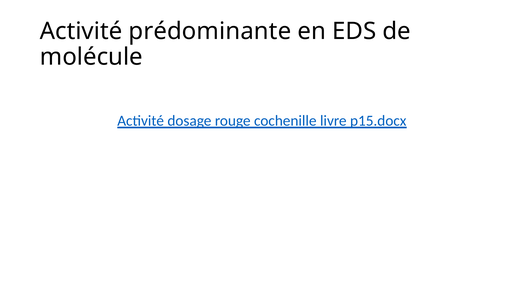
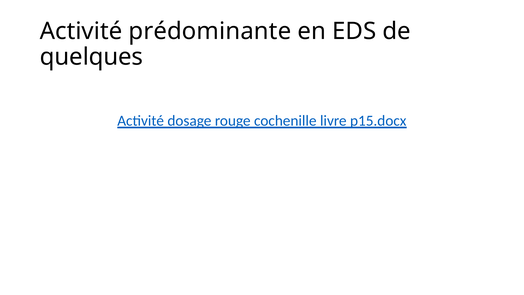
molécule: molécule -> quelques
